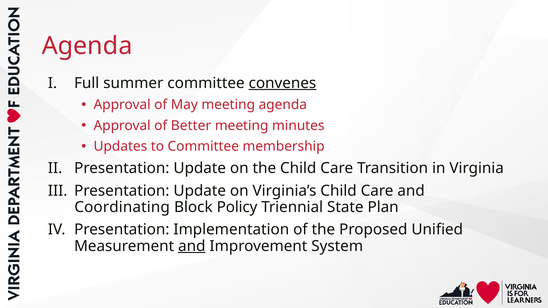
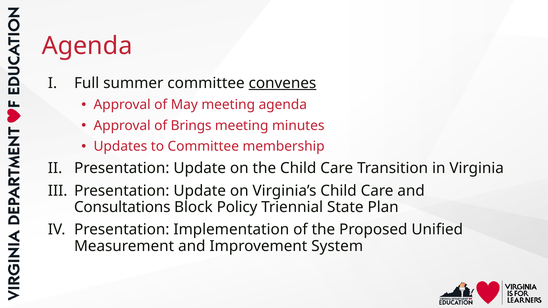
Better: Better -> Brings
Coordinating: Coordinating -> Consultations
and at (192, 246) underline: present -> none
